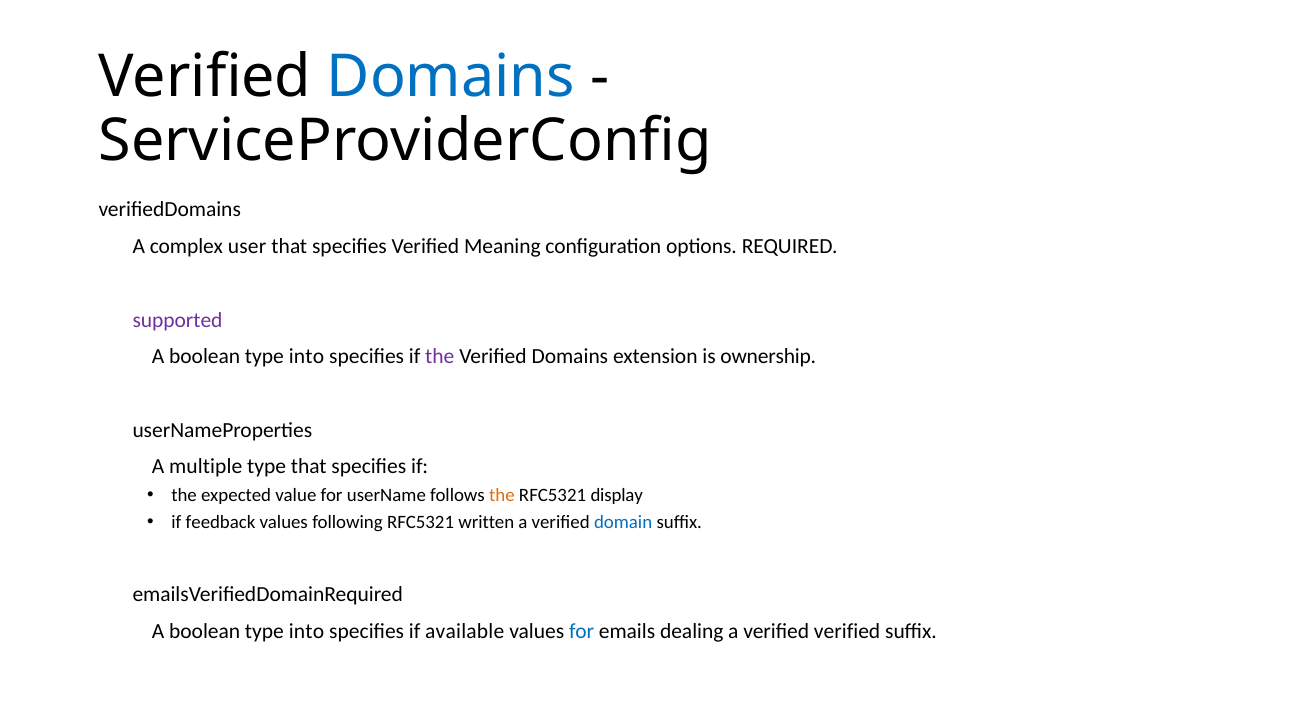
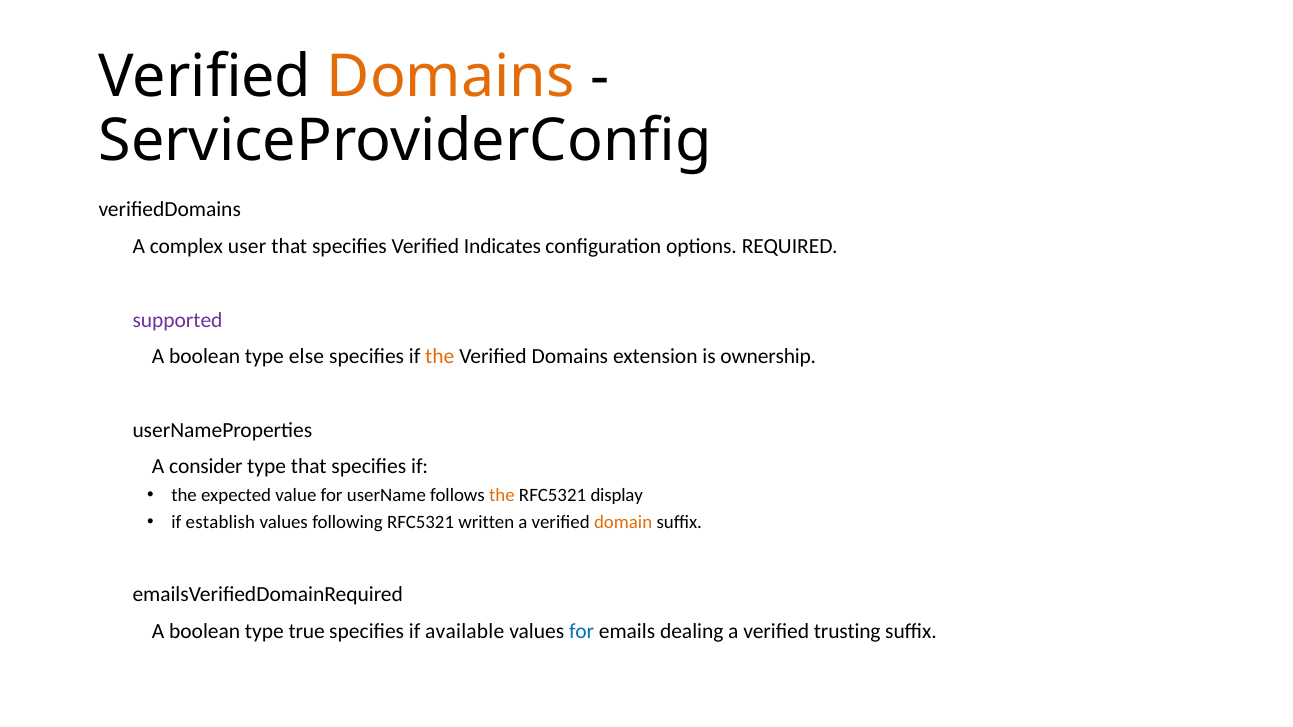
Domains at (451, 77) colour: blue -> orange
Meaning: Meaning -> Indicates
into at (306, 357): into -> else
the at (440, 357) colour: purple -> orange
multiple: multiple -> consider
feedback: feedback -> establish
domain colour: blue -> orange
into at (306, 631): into -> true
verified verified: verified -> trusting
